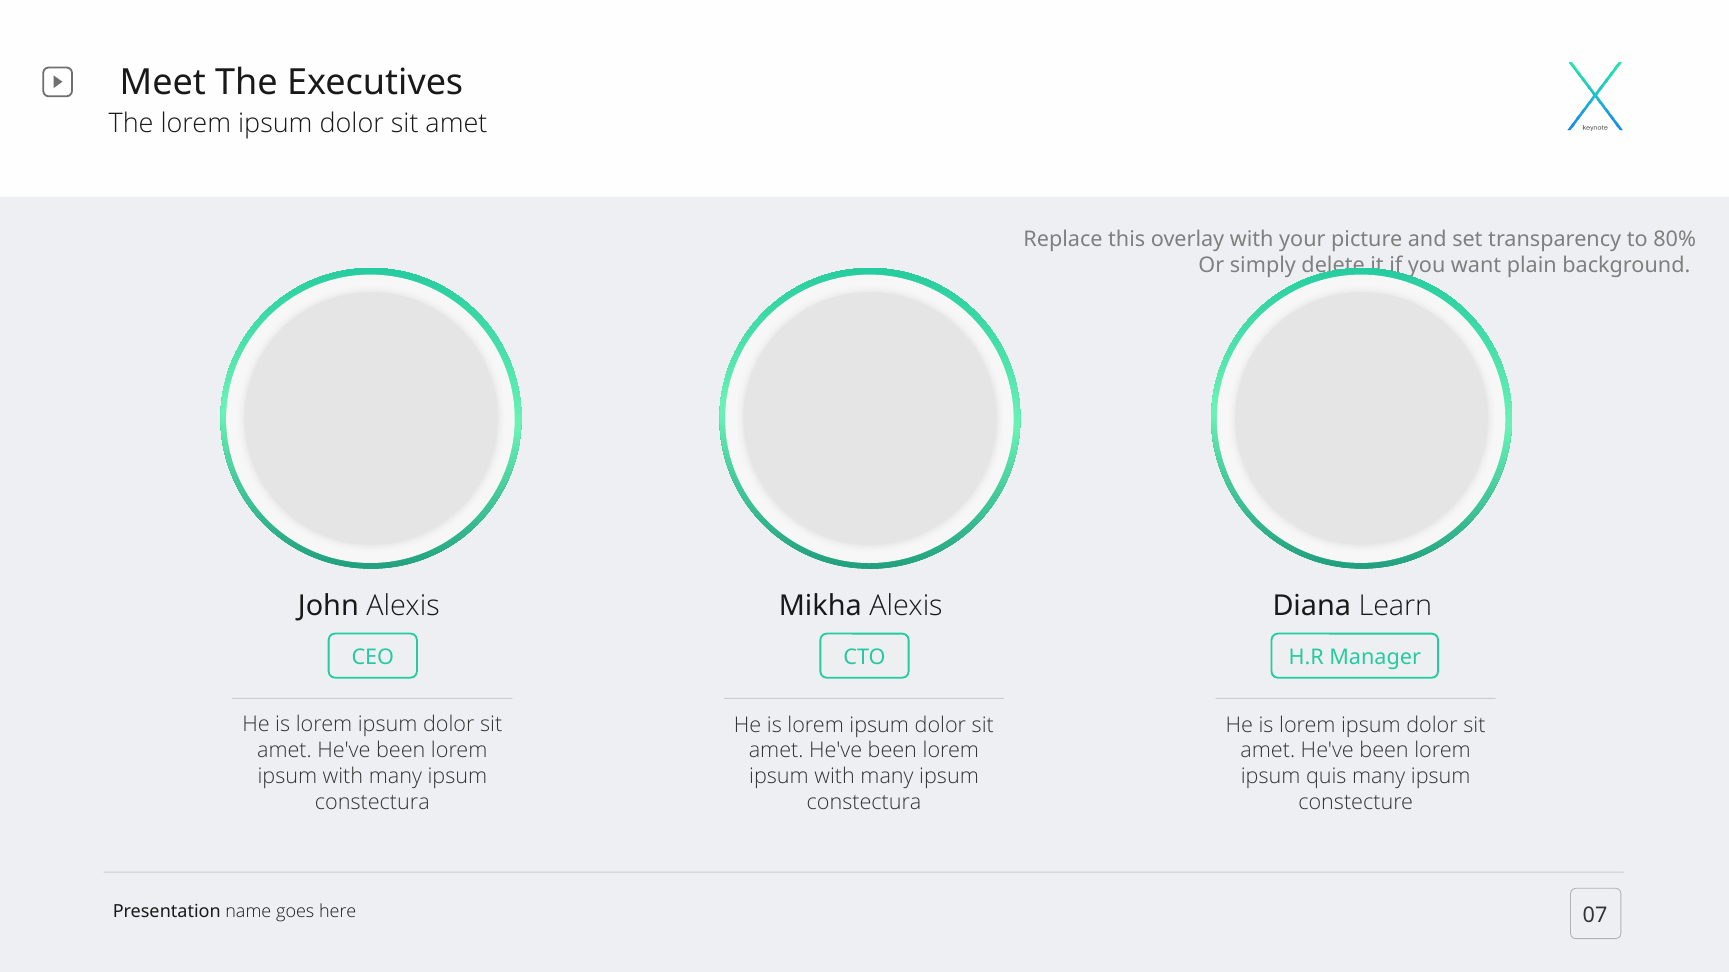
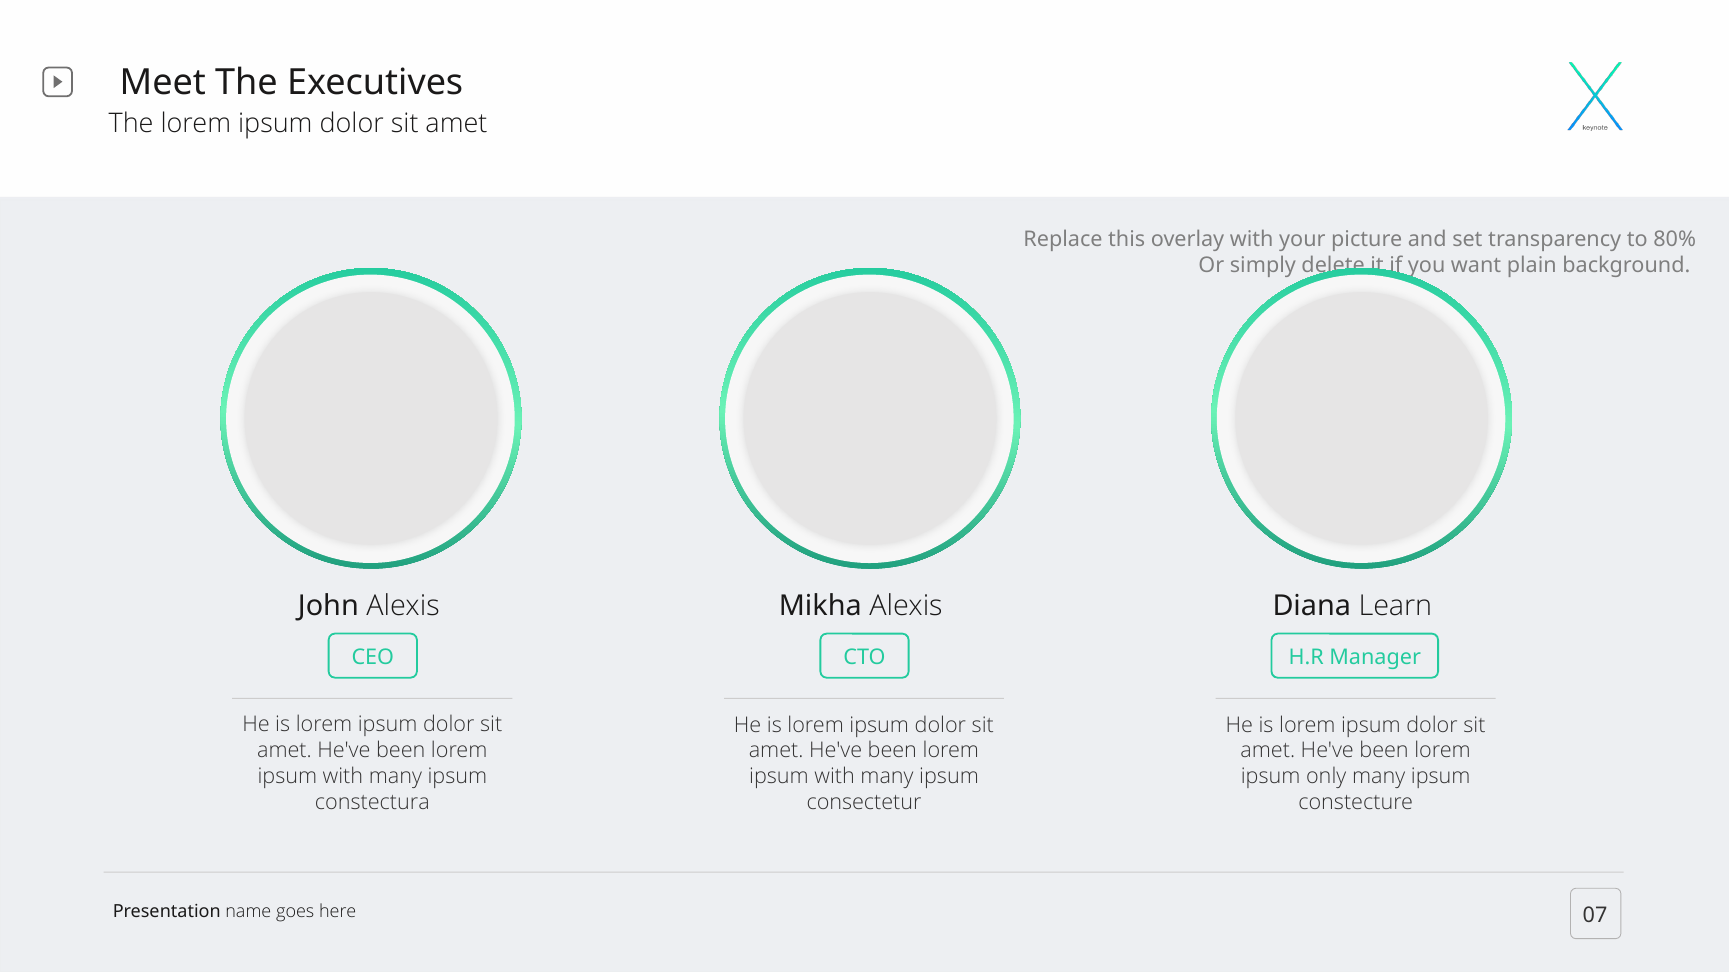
quis: quis -> only
constectura at (864, 803): constectura -> consectetur
